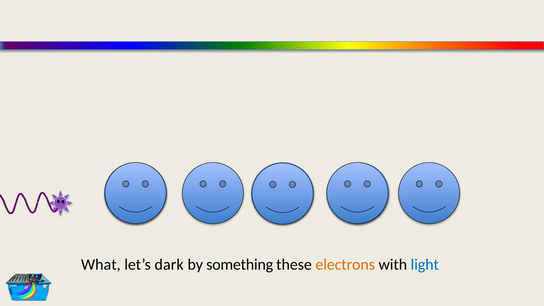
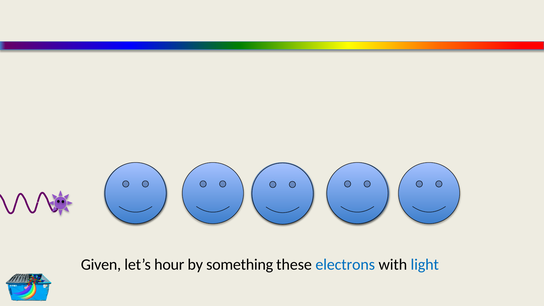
What: What -> Given
dark: dark -> hour
electrons colour: orange -> blue
